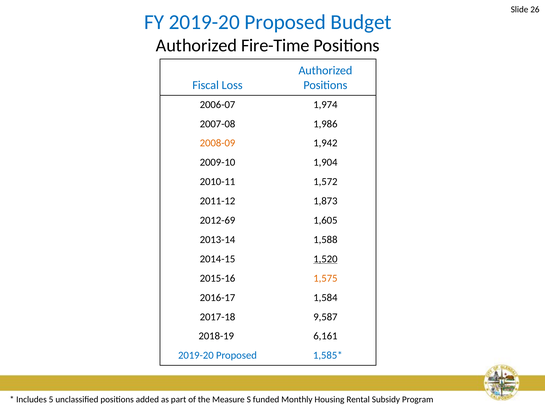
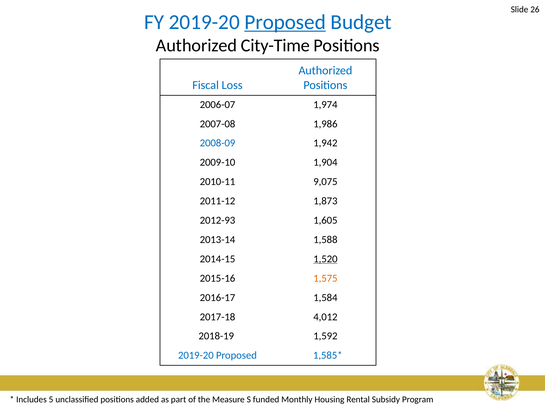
Proposed at (285, 22) underline: none -> present
Fire-Time: Fire-Time -> City-Time
2008-09 colour: orange -> blue
1,572: 1,572 -> 9,075
2012-69: 2012-69 -> 2012-93
9,587: 9,587 -> 4,012
6,161: 6,161 -> 1,592
